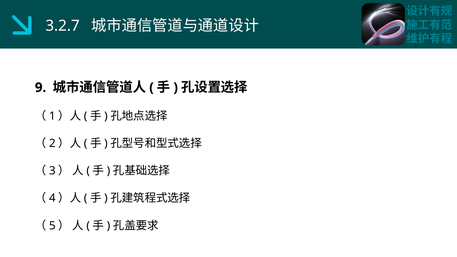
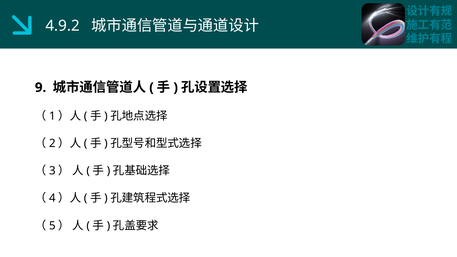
3.2.7: 3.2.7 -> 4.9.2
